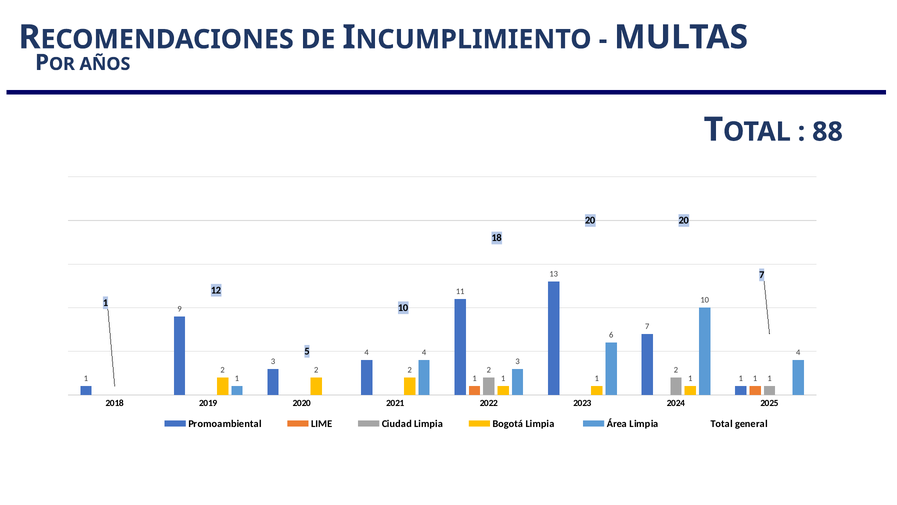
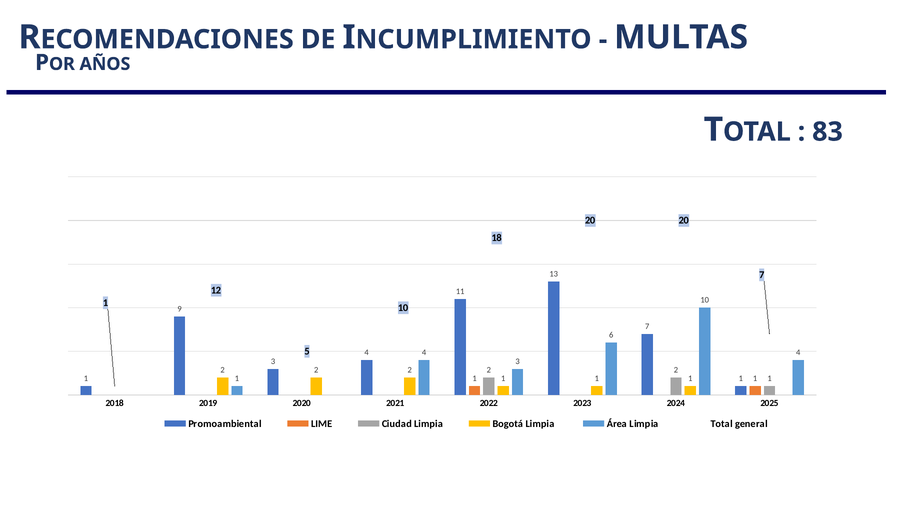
88: 88 -> 83
